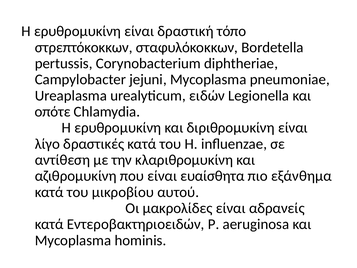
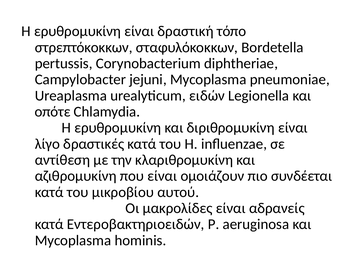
ευαίσθητα: ευαίσθητα -> ομοιάζουν
εξάνθημα: εξάνθημα -> συνδέεται
